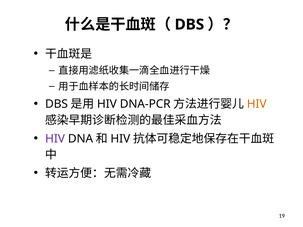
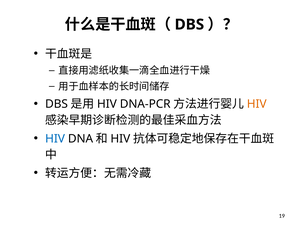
HIV at (55, 139) colour: purple -> blue
